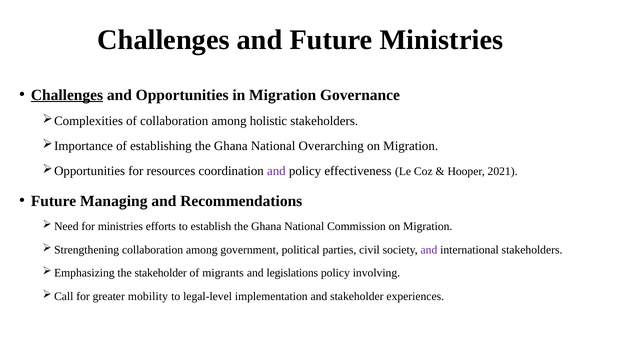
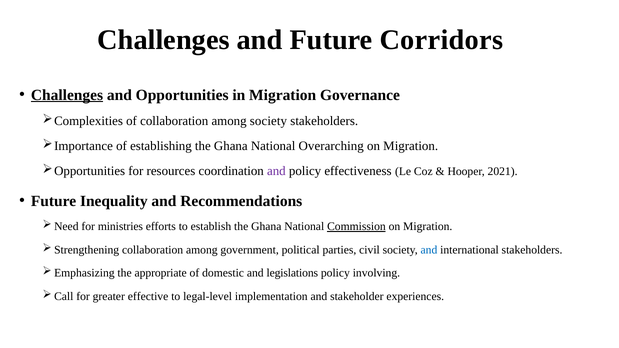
Future Ministries: Ministries -> Corridors
among holistic: holistic -> society
Managing: Managing -> Inequality
Commission underline: none -> present
and at (429, 250) colour: purple -> blue
the stakeholder: stakeholder -> appropriate
migrants: migrants -> domestic
mobility: mobility -> effective
